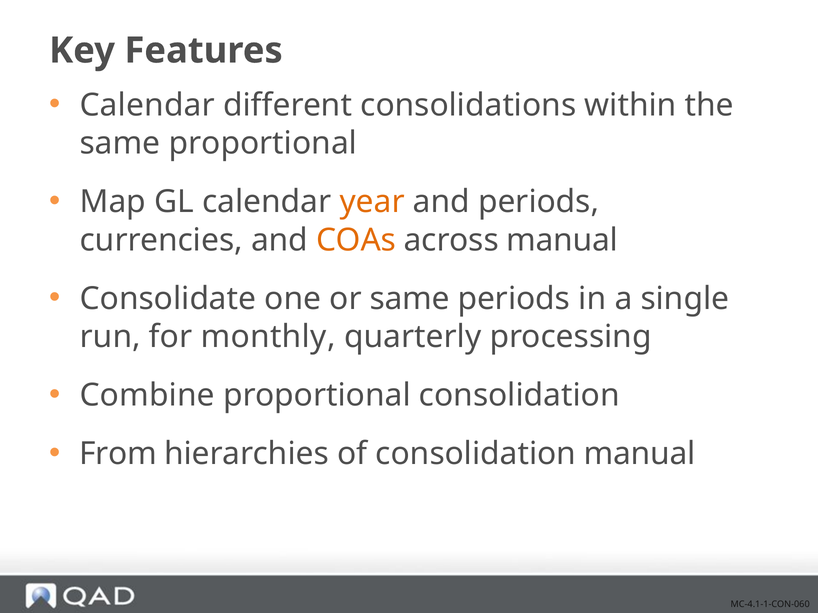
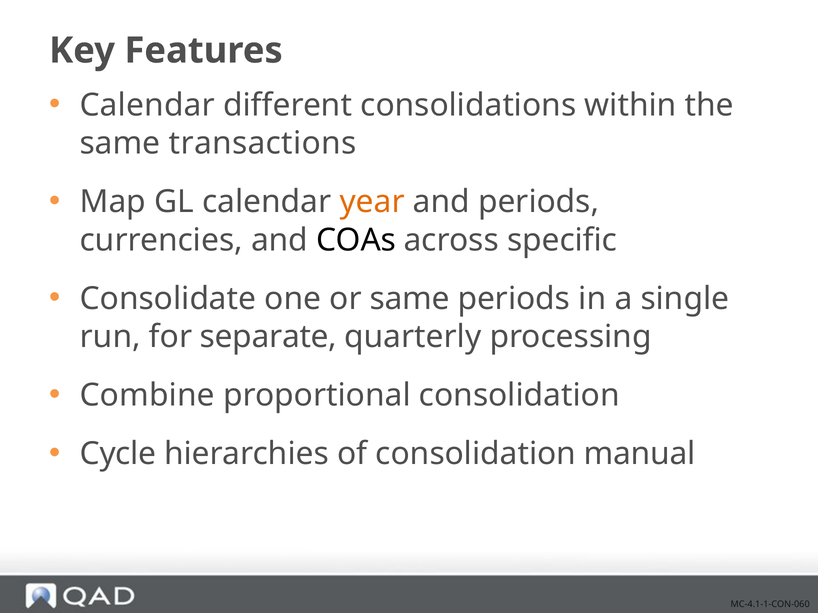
same proportional: proportional -> transactions
COAs colour: orange -> black
across manual: manual -> specific
monthly: monthly -> separate
From: From -> Cycle
